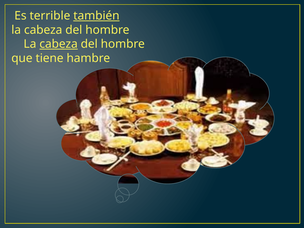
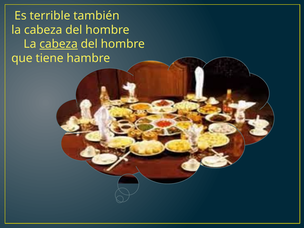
también underline: present -> none
